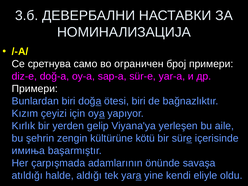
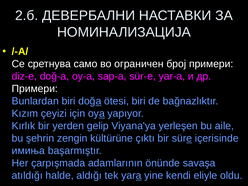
3.б: 3.б -> 2.б
kötü: kötü -> çıktı
